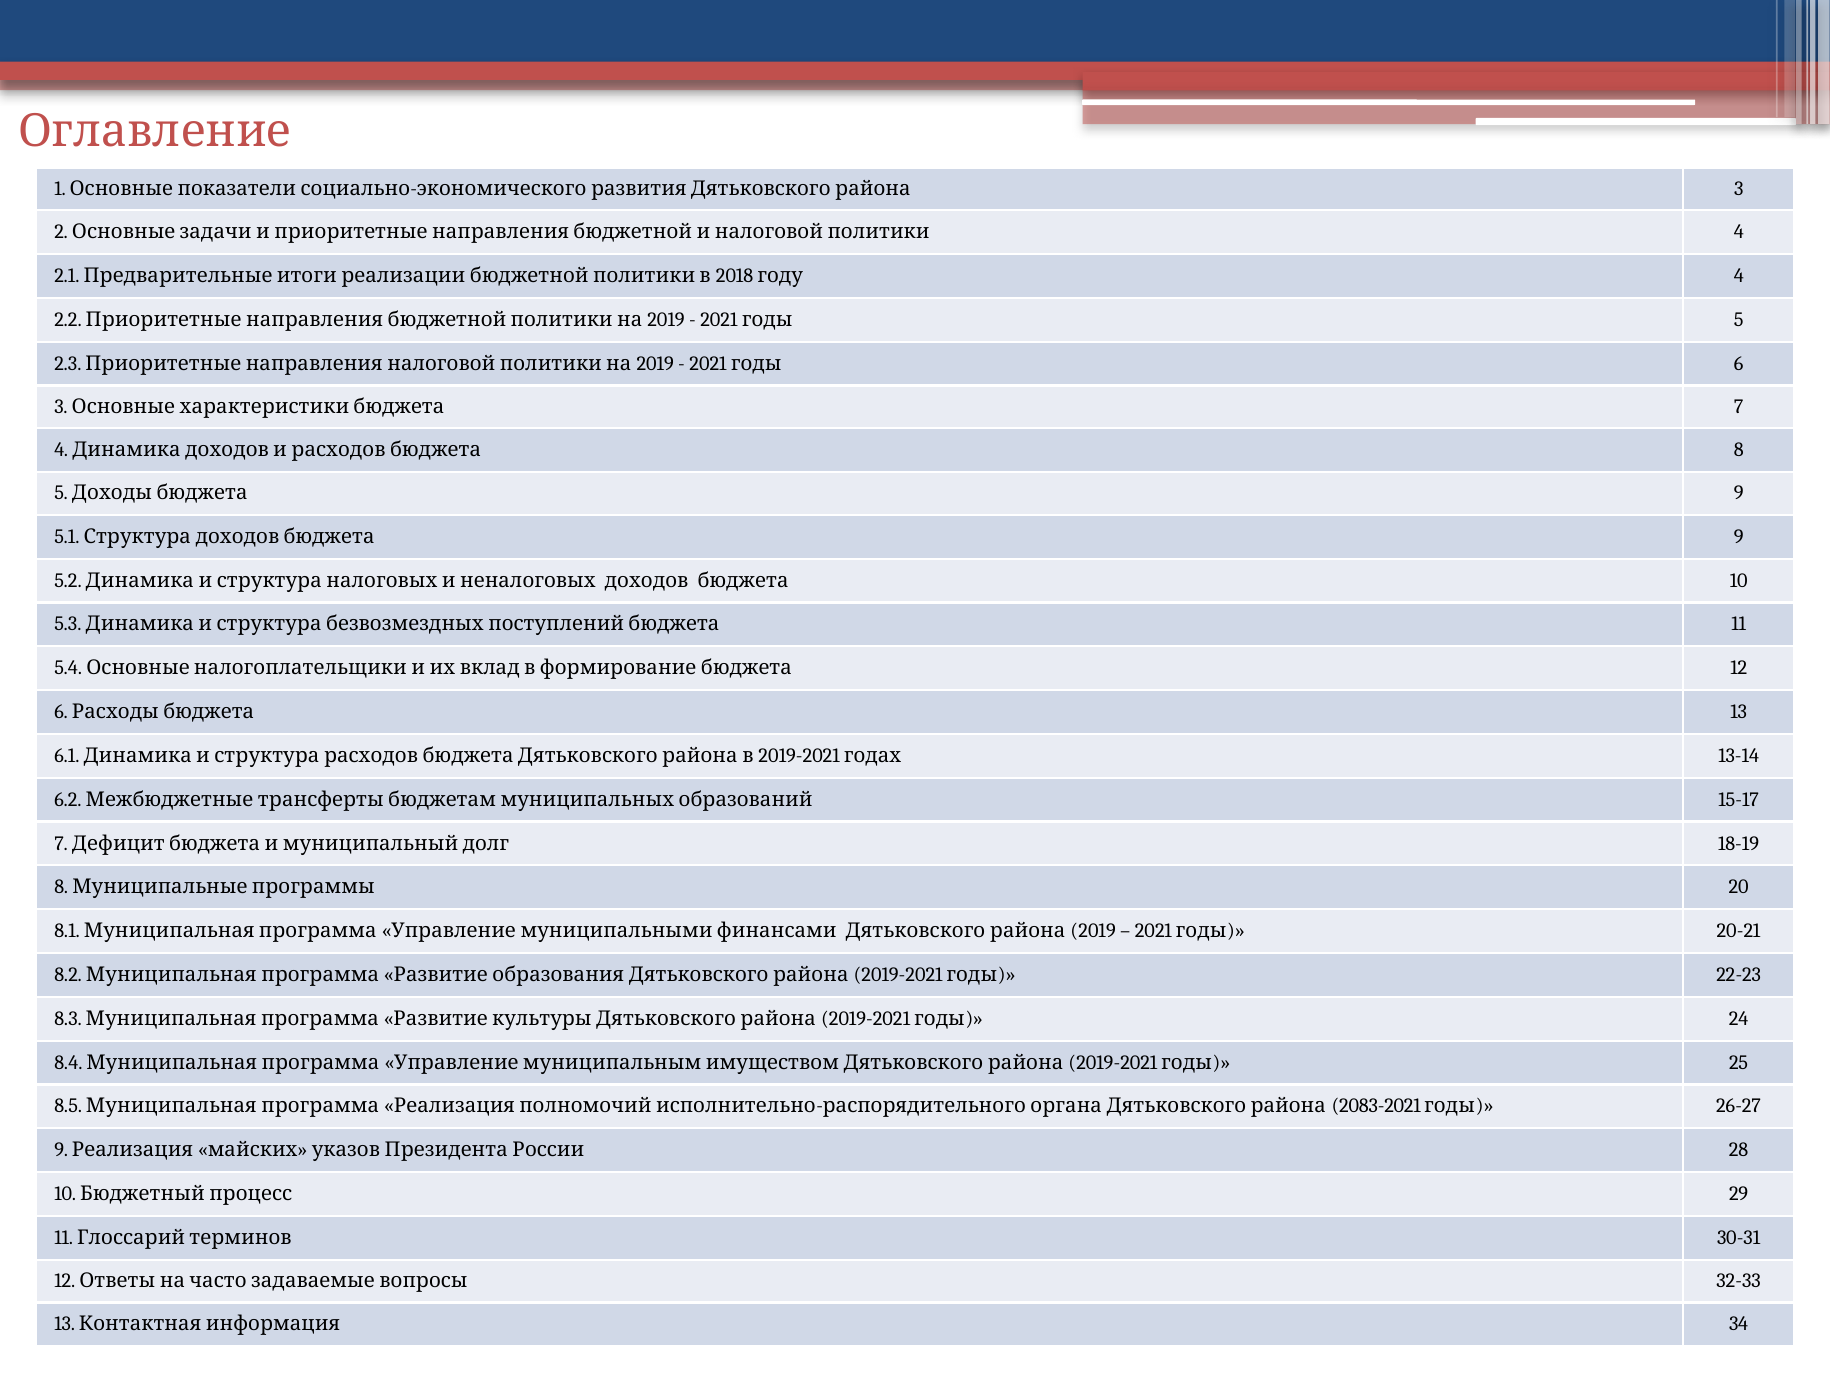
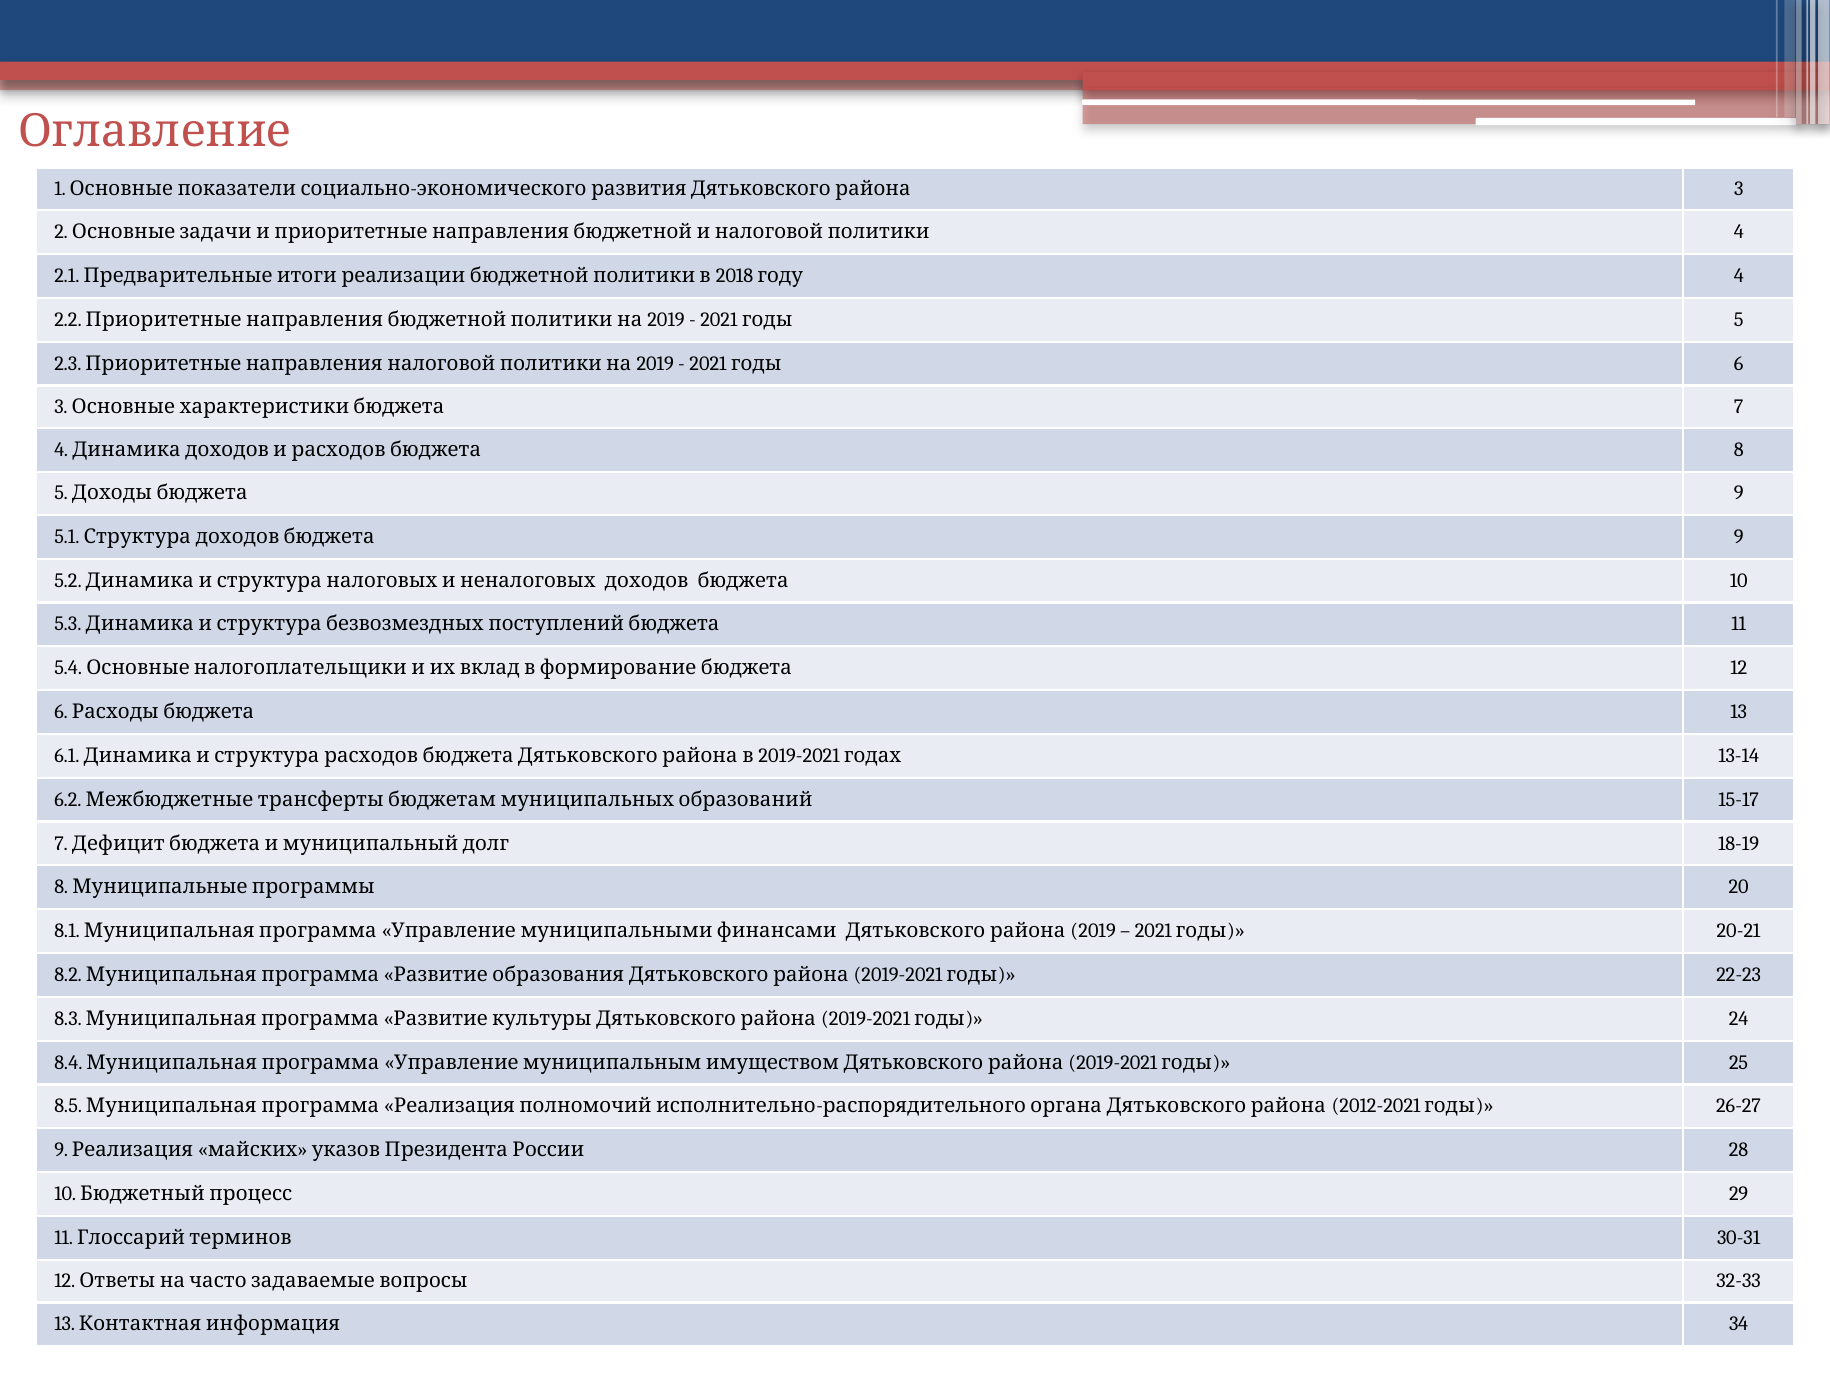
2083-2021: 2083-2021 -> 2012-2021
